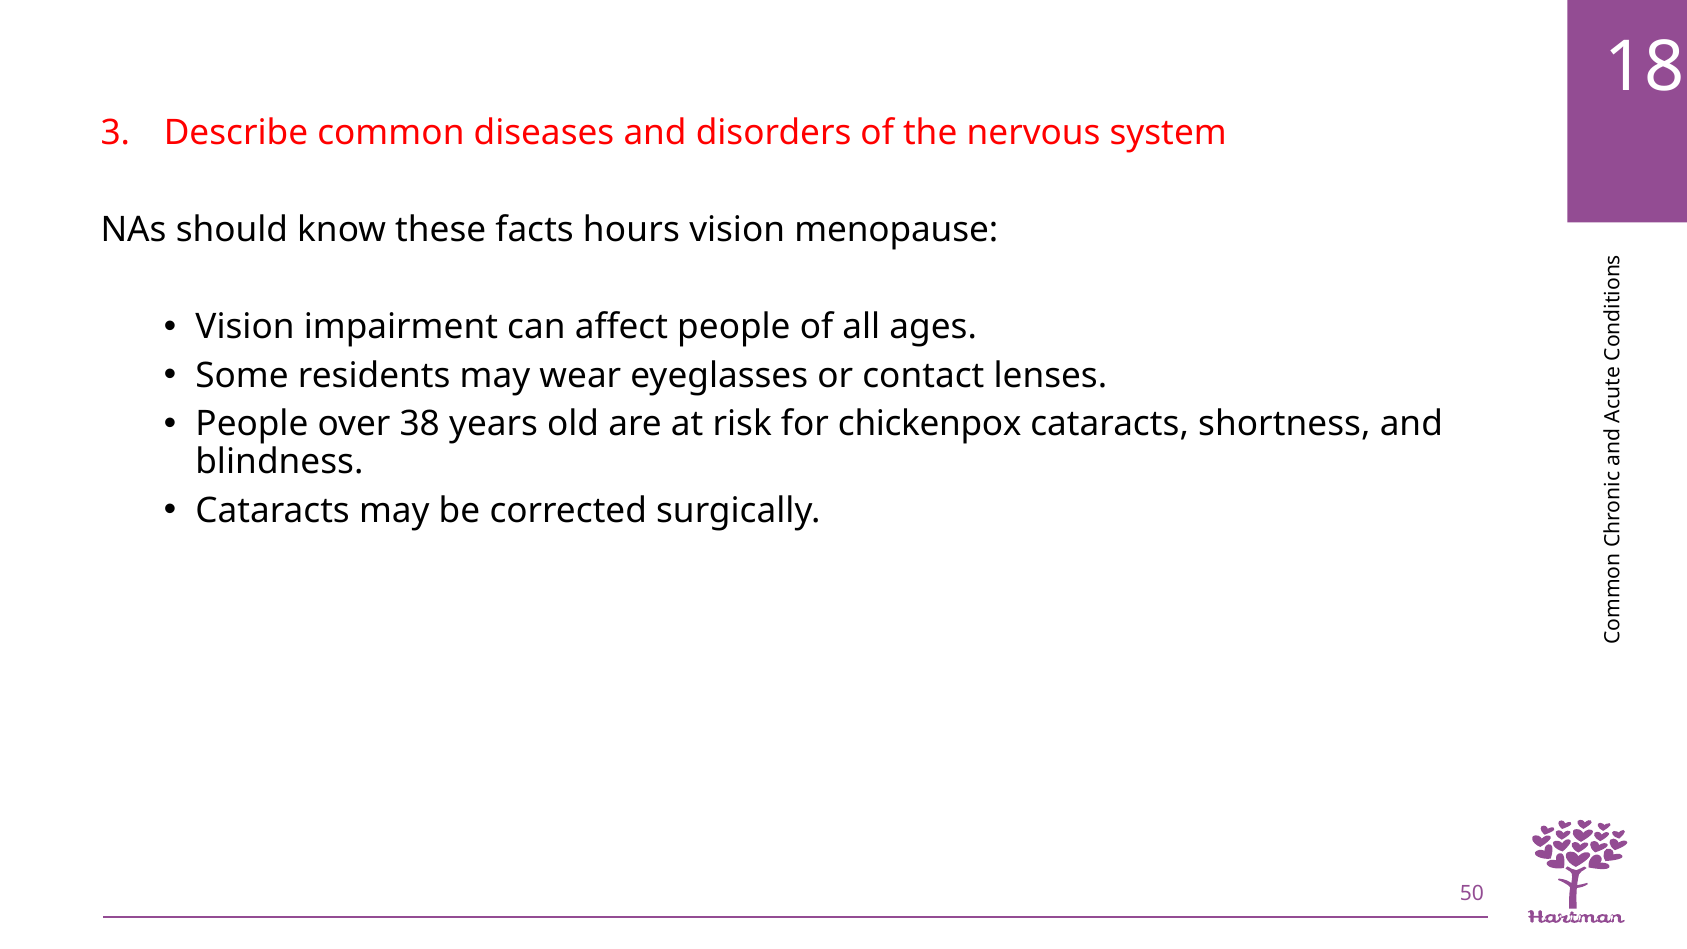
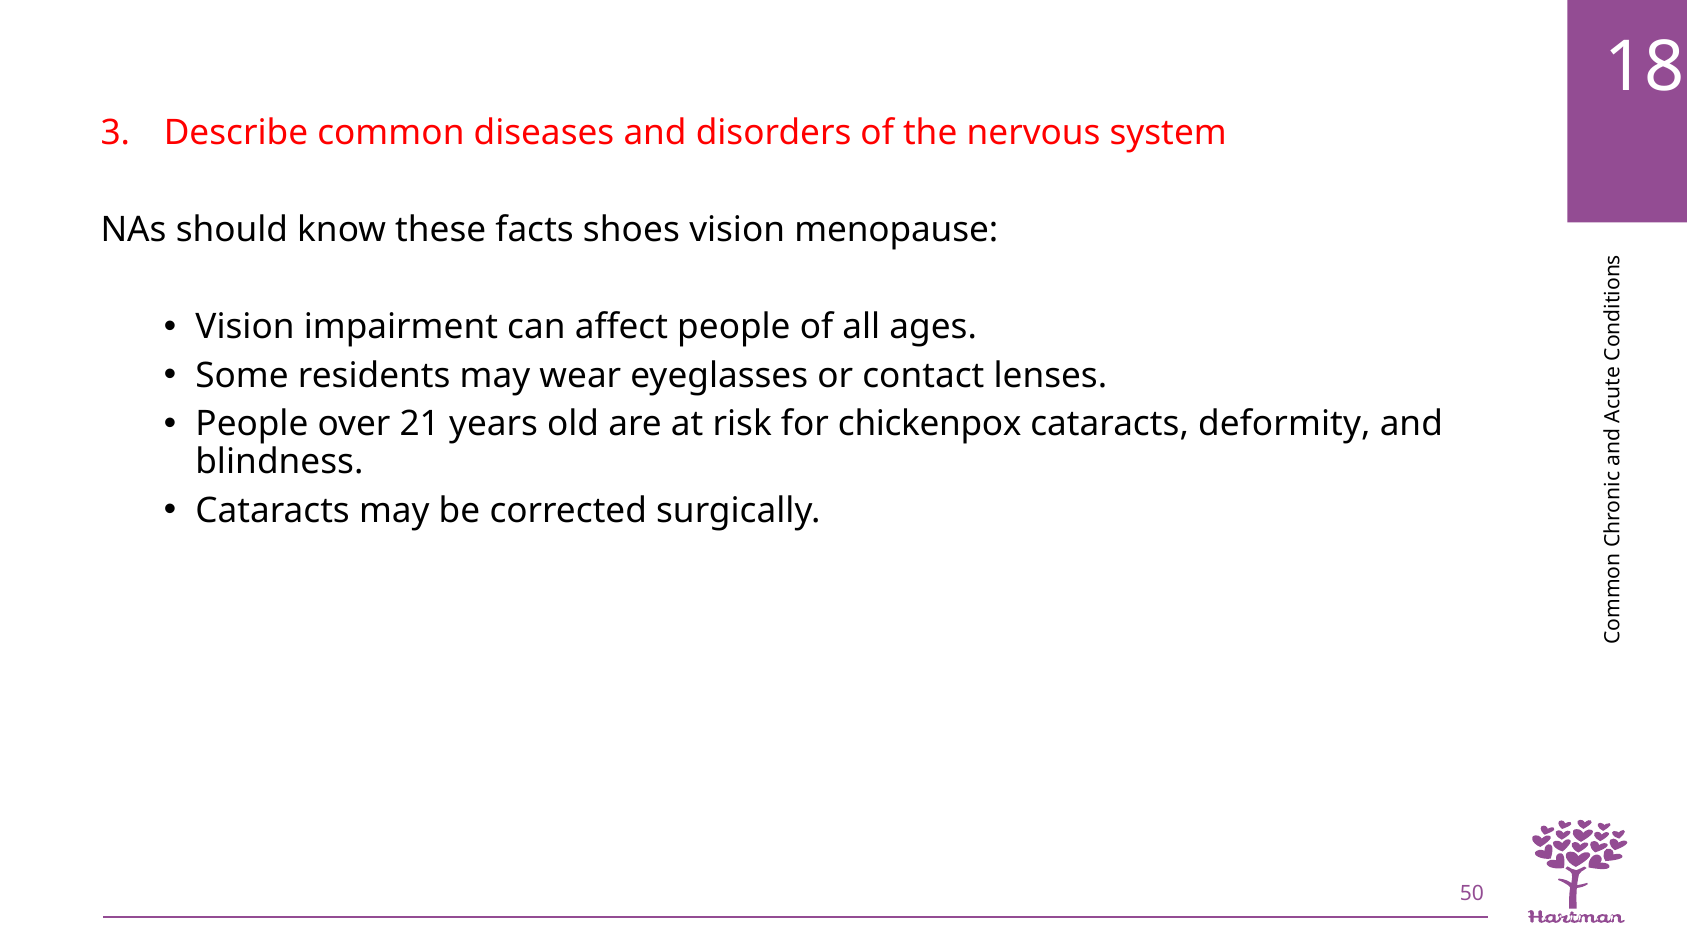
hours: hours -> shoes
38: 38 -> 21
shortness: shortness -> deformity
